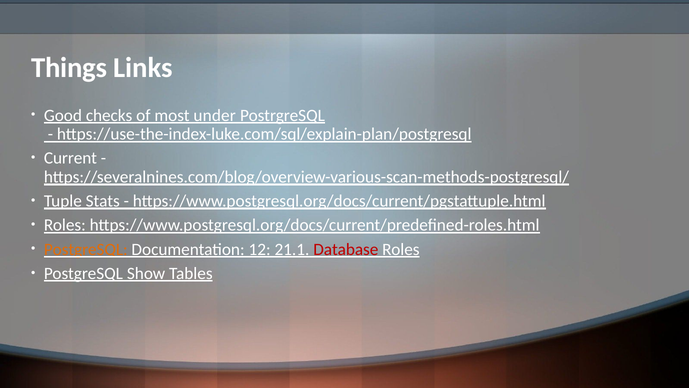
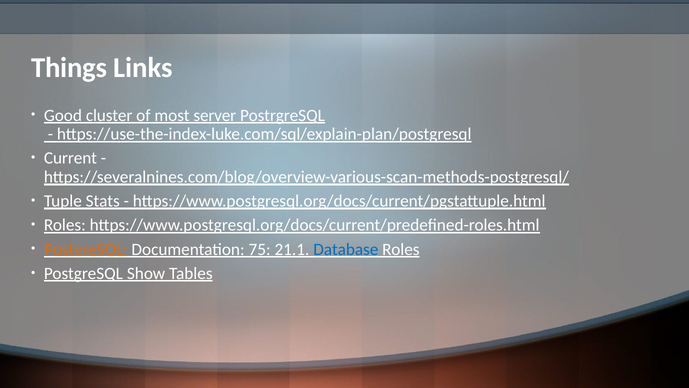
checks: checks -> cluster
under: under -> server
12: 12 -> 75
Database colour: red -> blue
